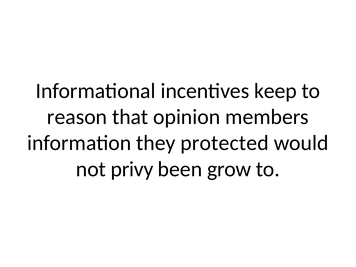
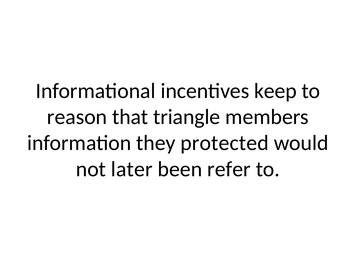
opinion: opinion -> triangle
privy: privy -> later
grow: grow -> refer
